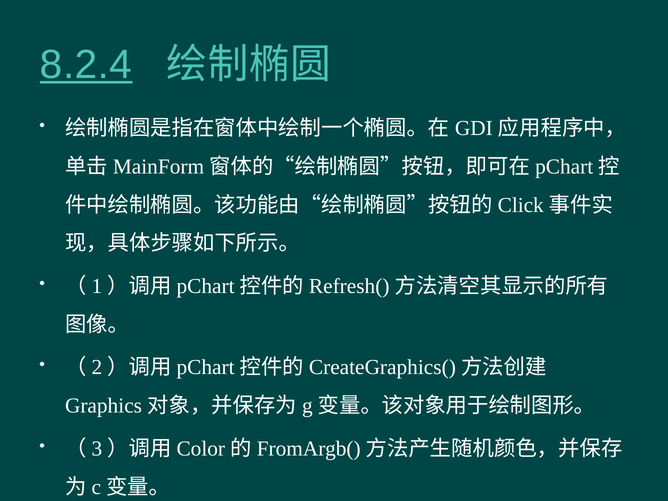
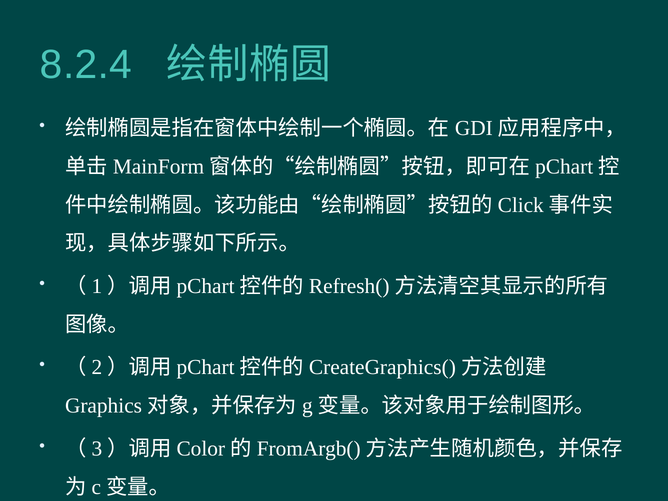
8.2.4 underline: present -> none
